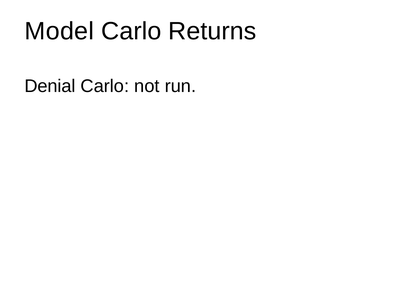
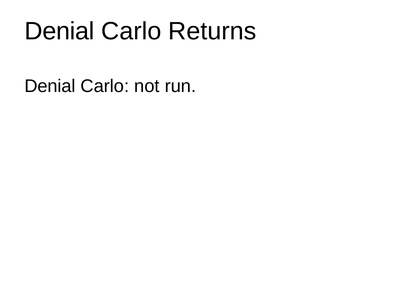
Model at (59, 31): Model -> Denial
